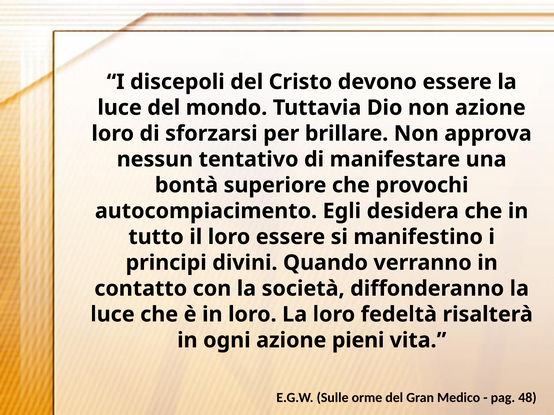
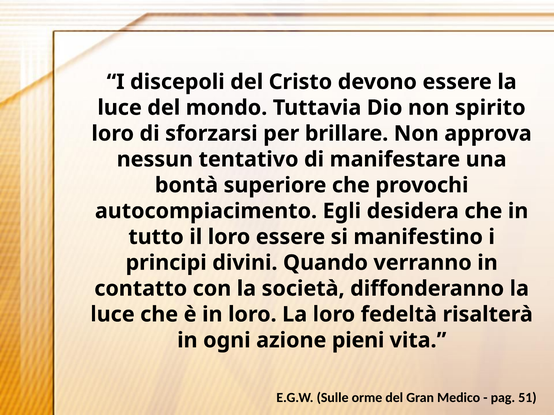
non azione: azione -> spirito
48: 48 -> 51
